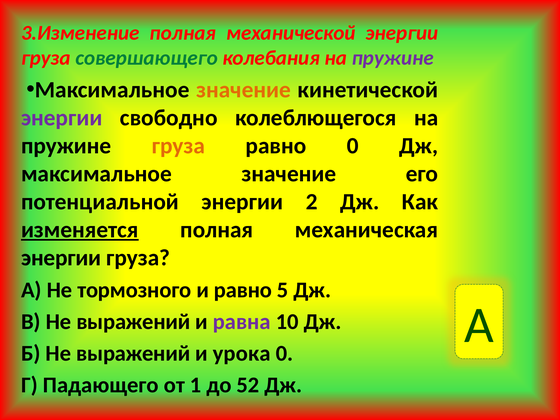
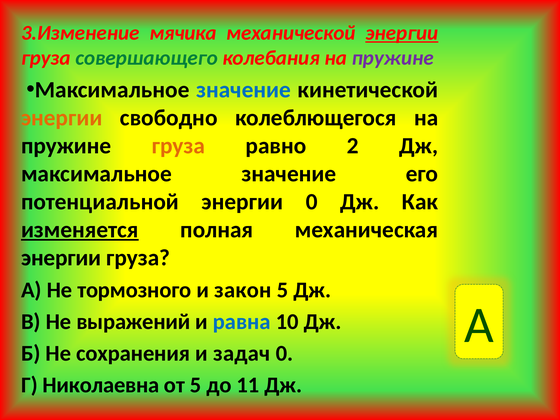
3.Изменение полная: полная -> мячика
энергии at (402, 33) underline: none -> present
значение at (244, 90) colour: orange -> blue
энергии at (62, 118) colour: purple -> orange
равно 0: 0 -> 2
энергии 2: 2 -> 0
и равно: равно -> закон
равна colour: purple -> blue
Б Не выражений: выражений -> сохранения
урока: урока -> задач
Падающего: Падающего -> Николаевна
от 1: 1 -> 5
52: 52 -> 11
